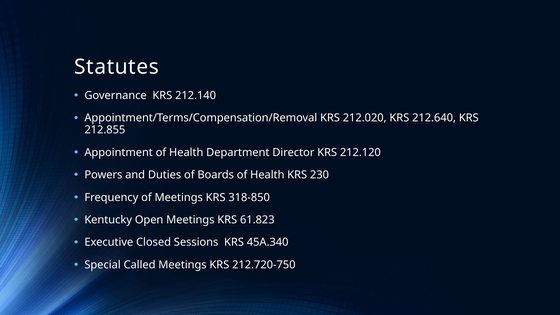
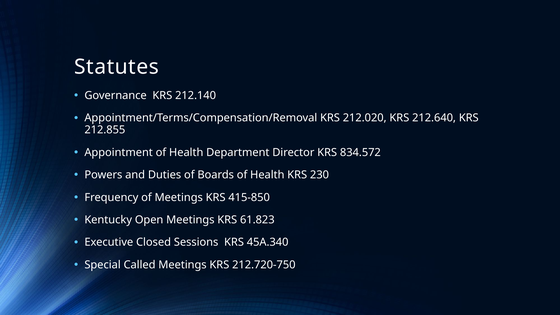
212.120: 212.120 -> 834.572
318-850: 318-850 -> 415-850
